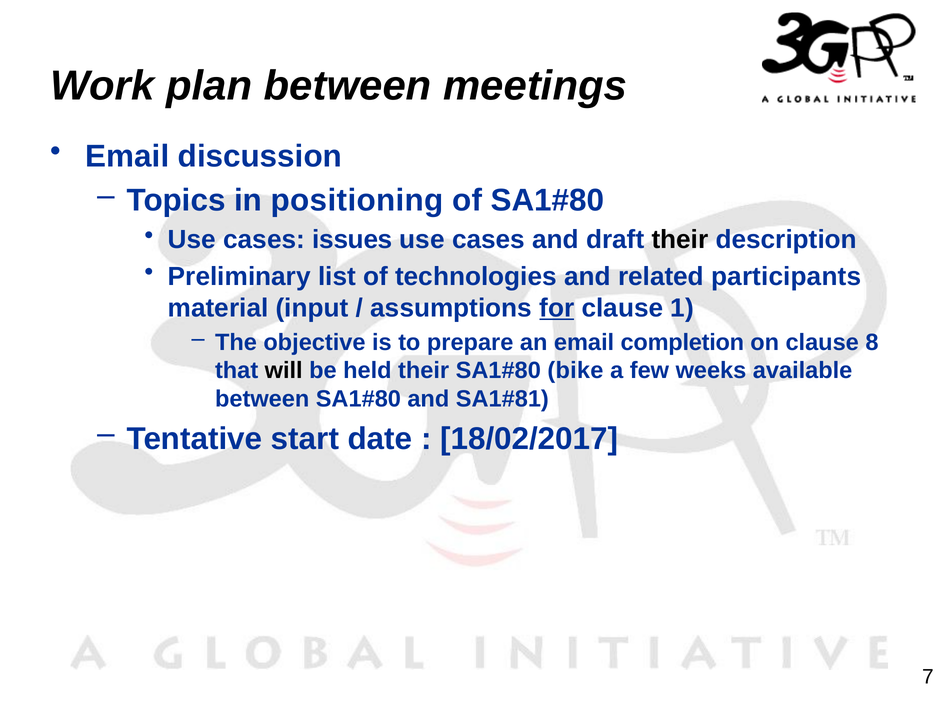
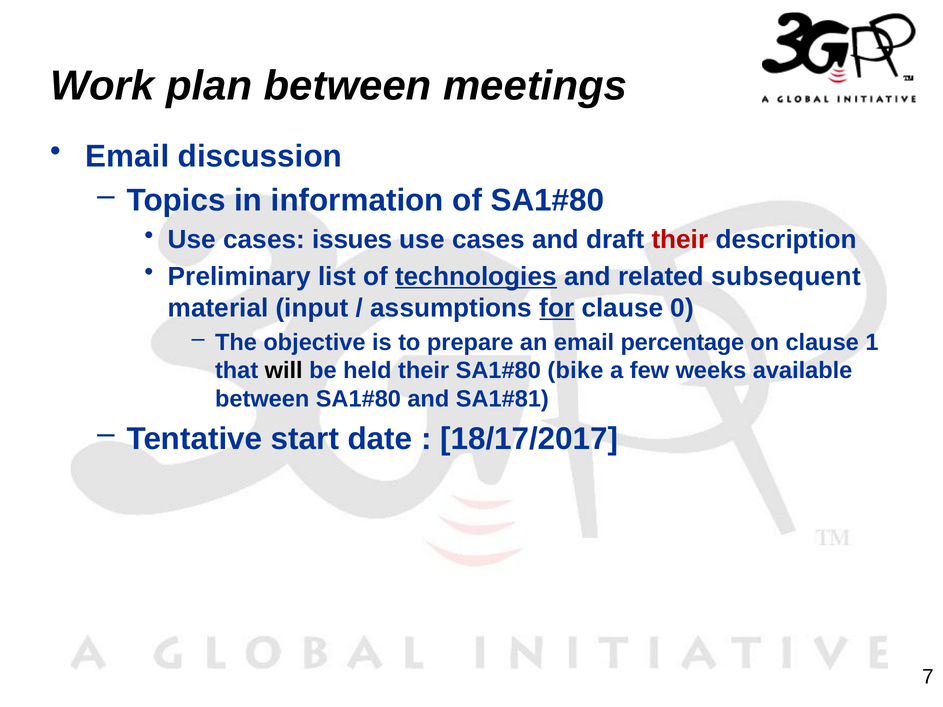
positioning: positioning -> information
their at (680, 240) colour: black -> red
technologies underline: none -> present
participants: participants -> subsequent
1: 1 -> 0
completion: completion -> percentage
8: 8 -> 1
18/02/2017: 18/02/2017 -> 18/17/2017
